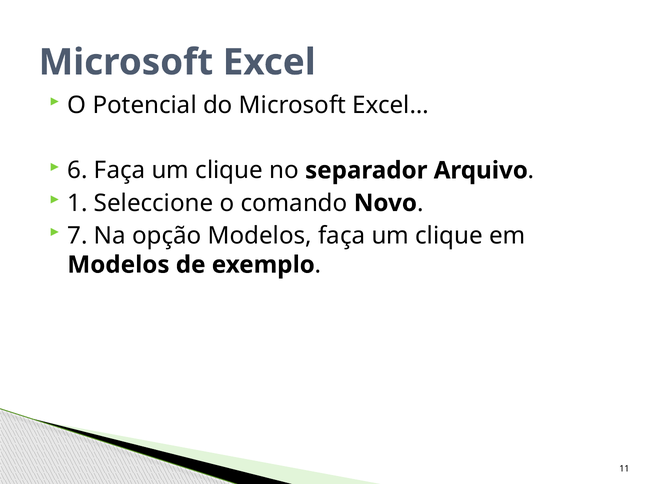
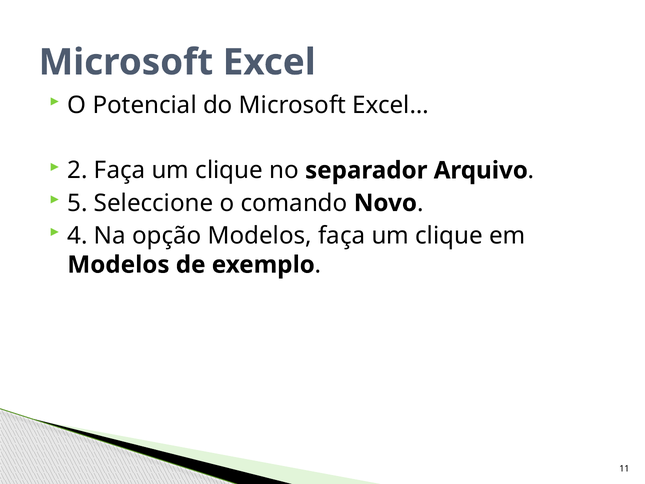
6: 6 -> 2
1: 1 -> 5
7: 7 -> 4
